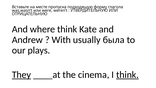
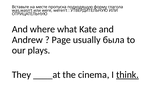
where think: think -> what
With: With -> Page
They underline: present -> none
